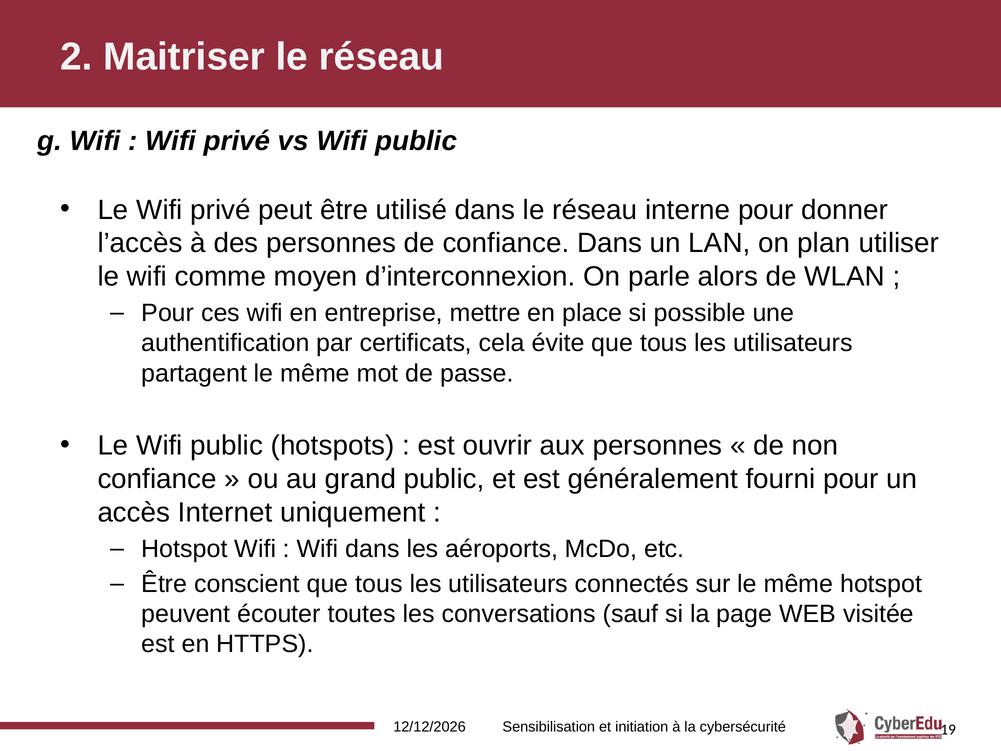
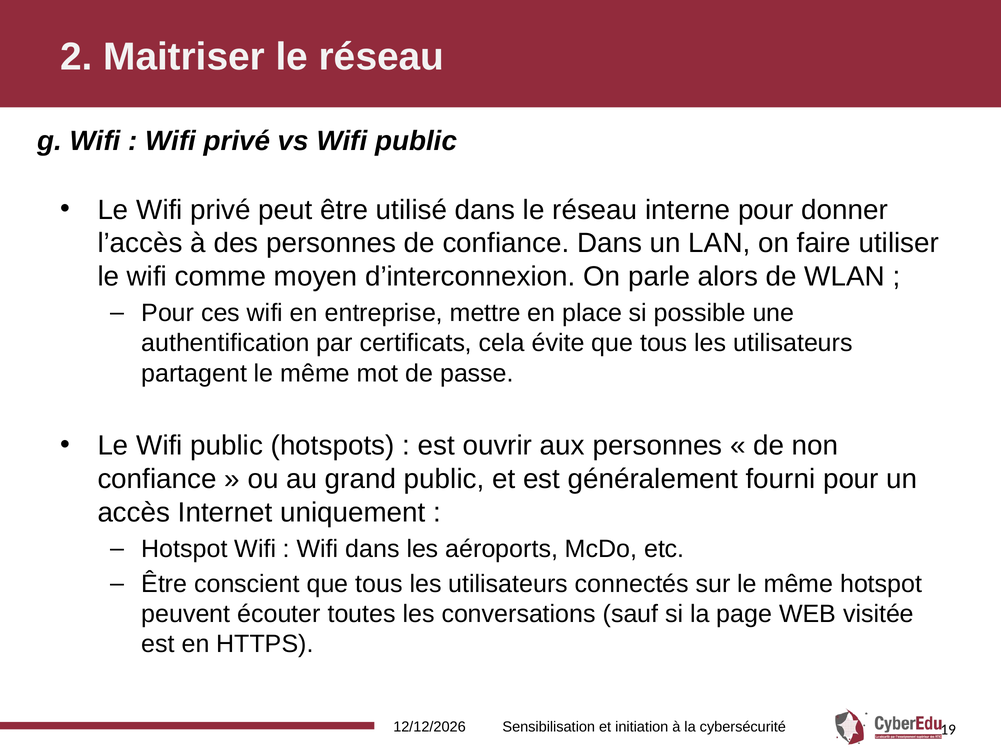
plan: plan -> faire
